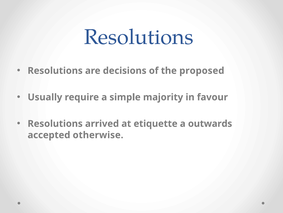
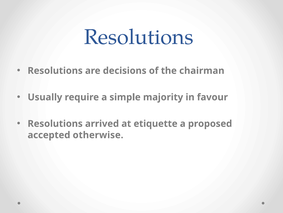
proposed: proposed -> chairman
outwards: outwards -> proposed
